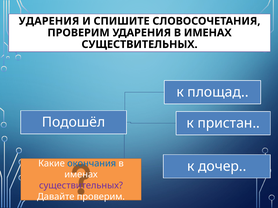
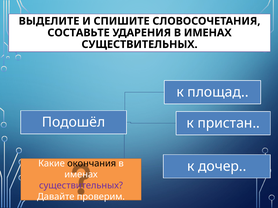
УДАРЕНИЯ at (49, 21): УДАРЕНИЯ -> ВЫДЕЛИТЕ
ПРОВЕРИМ at (79, 33): ПРОВЕРИМ -> СОСТАВЬТЕ
окончания colour: blue -> black
